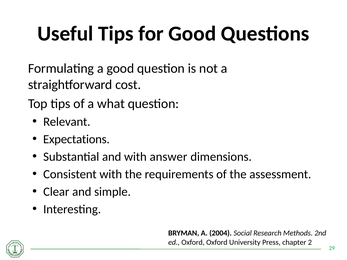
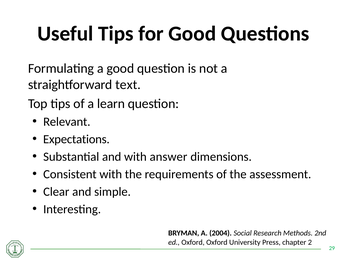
cost: cost -> text
what: what -> learn
